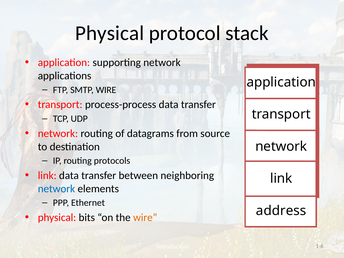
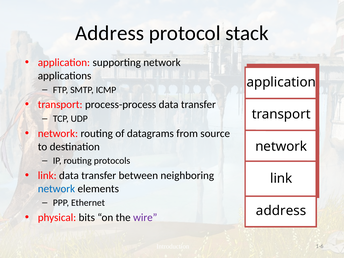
Physical at (110, 33): Physical -> Address
SMTP WIRE: WIRE -> ICMP
wire at (145, 218) colour: orange -> purple
